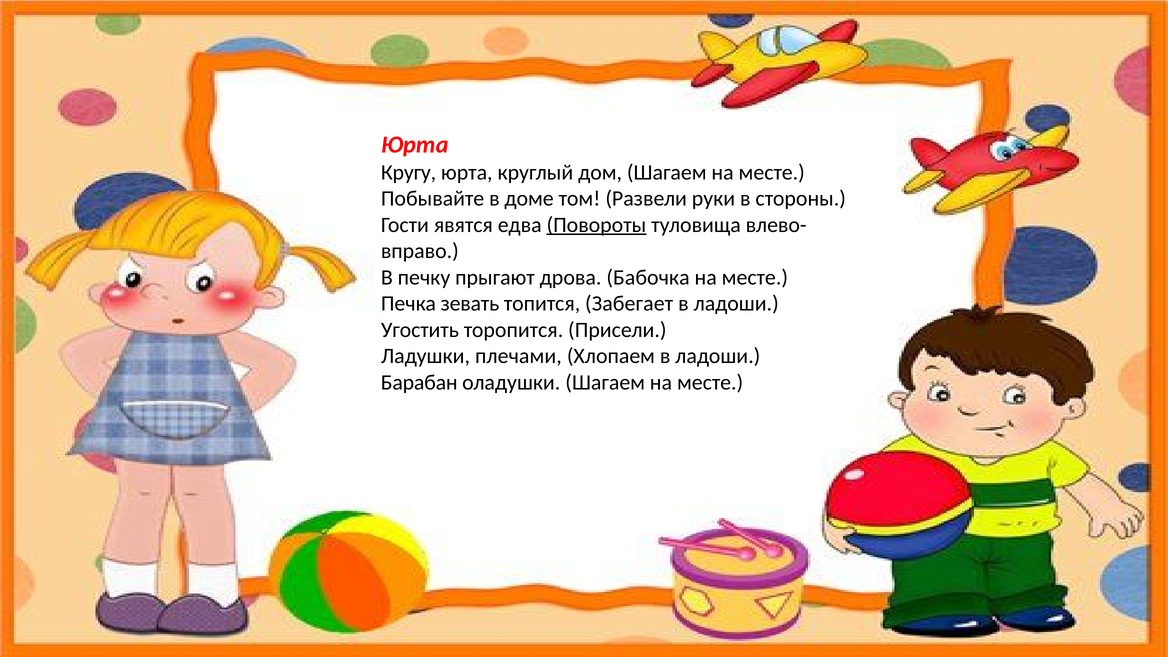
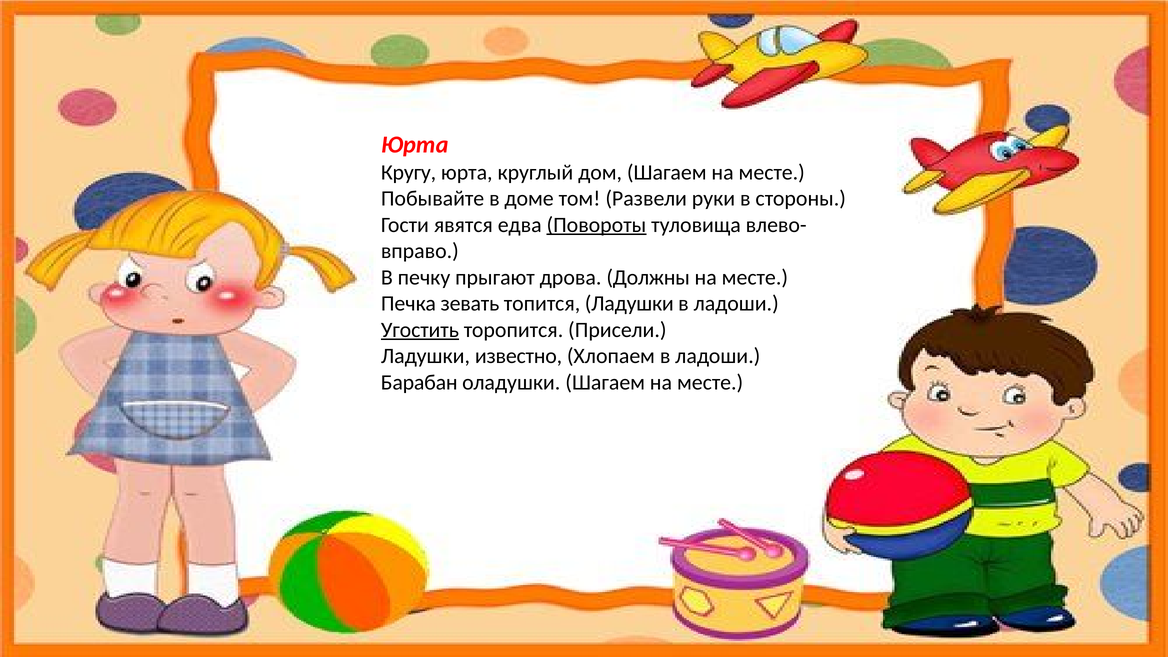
Бабочка: Бабочка -> Должны
топится Забегает: Забегает -> Ладушки
Угостить underline: none -> present
плечами: плечами -> известно
